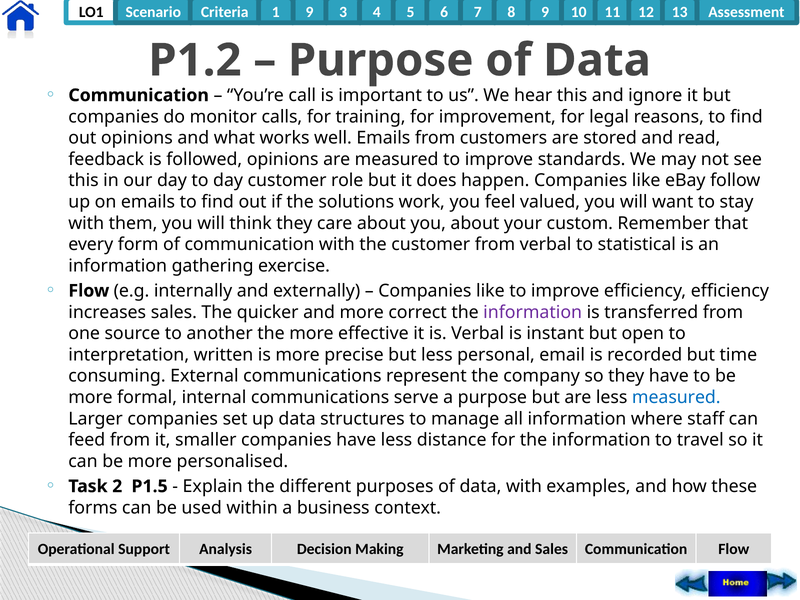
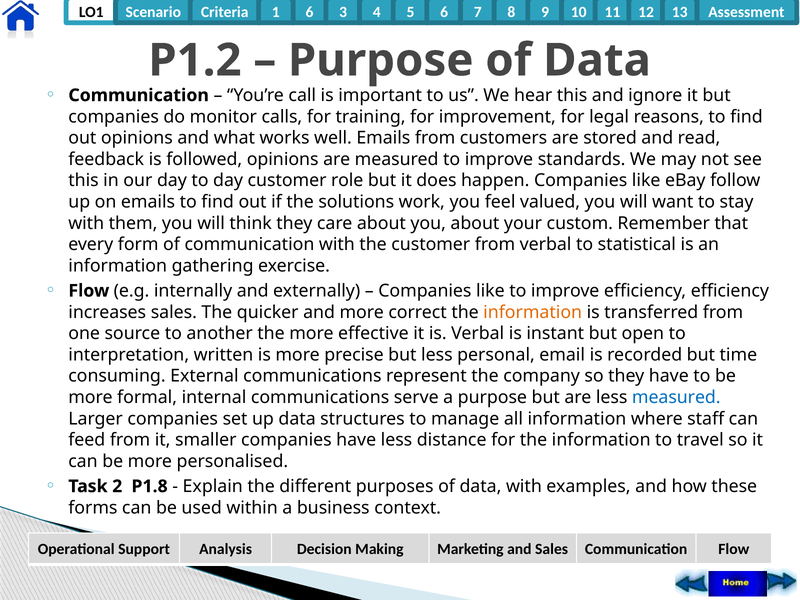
9 at (309, 12): 9 -> 6
information at (533, 312) colour: purple -> orange
P1.5: P1.5 -> P1.8
